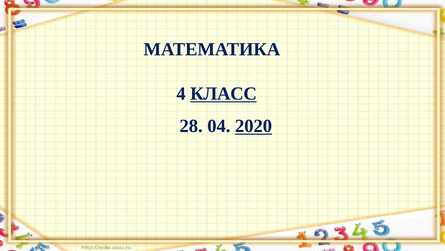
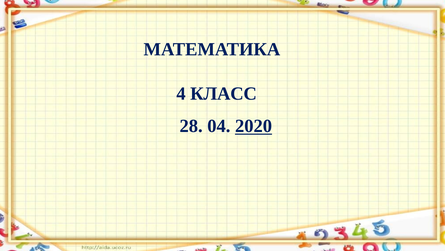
КЛАСС underline: present -> none
